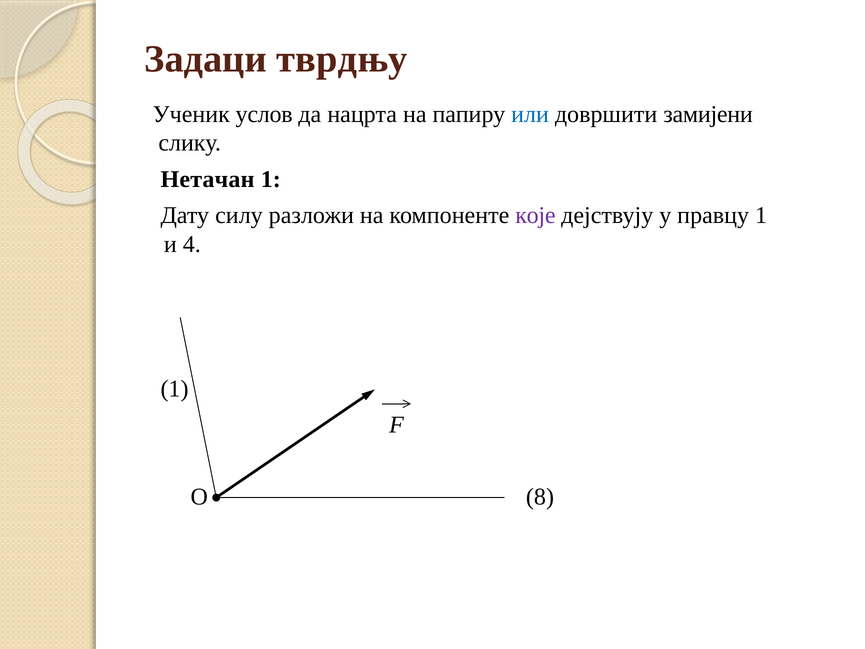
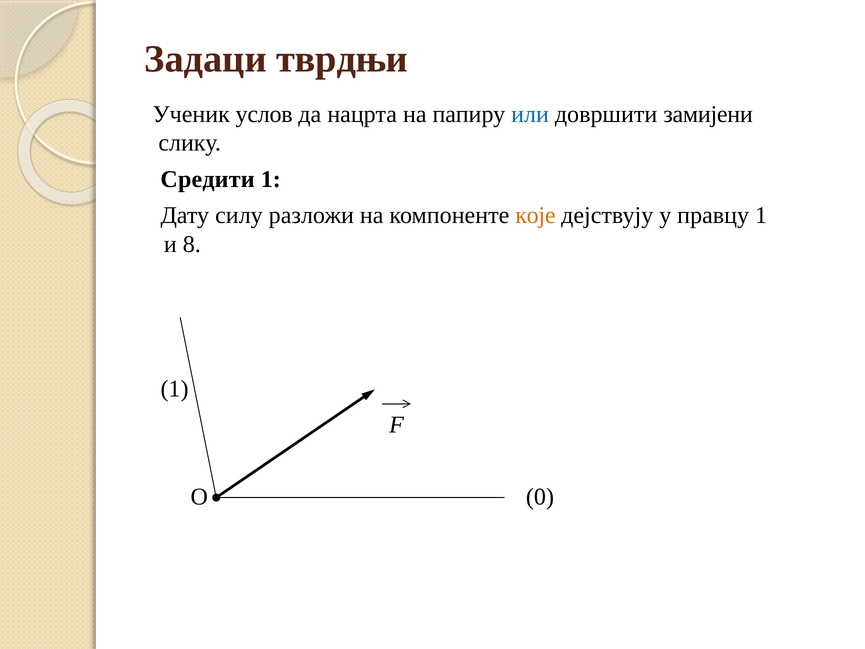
тврдњу: тврдњу -> тврдњи
Нетачан: Нетачан -> Средити
које colour: purple -> orange
4: 4 -> 8
8: 8 -> 0
